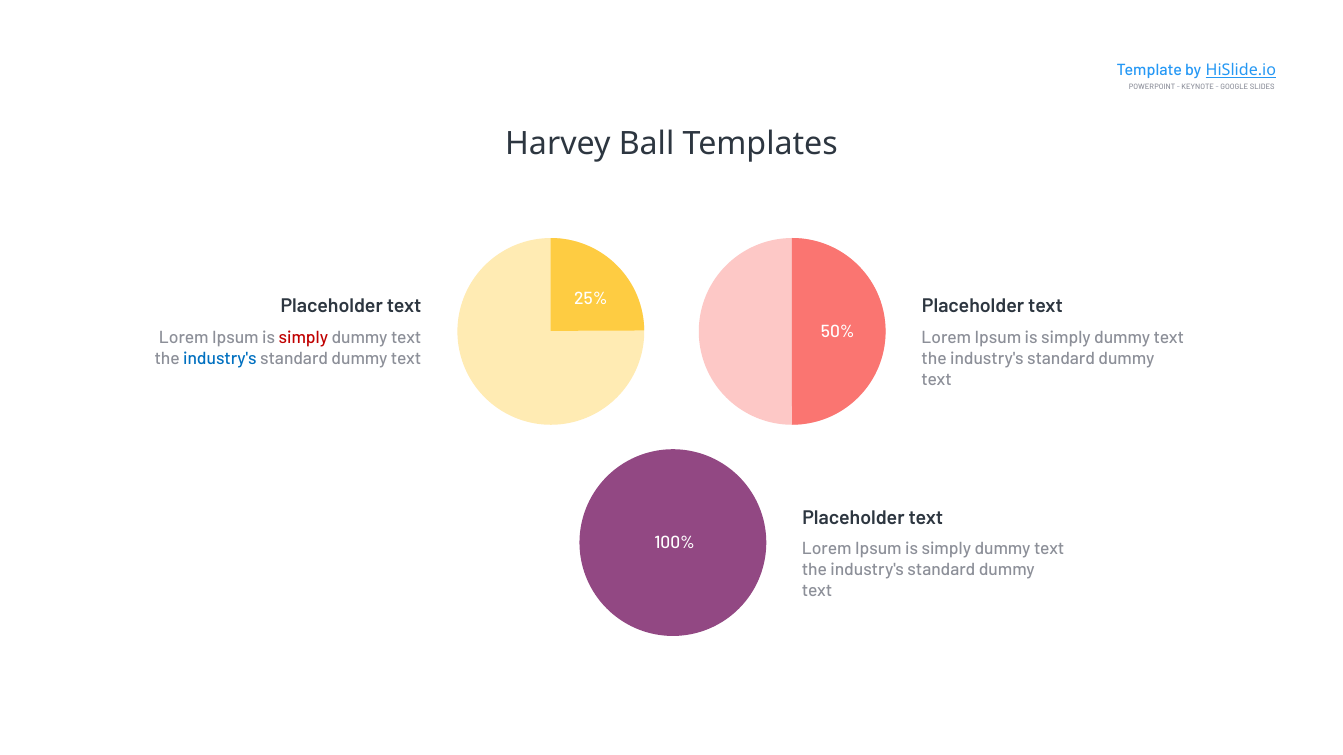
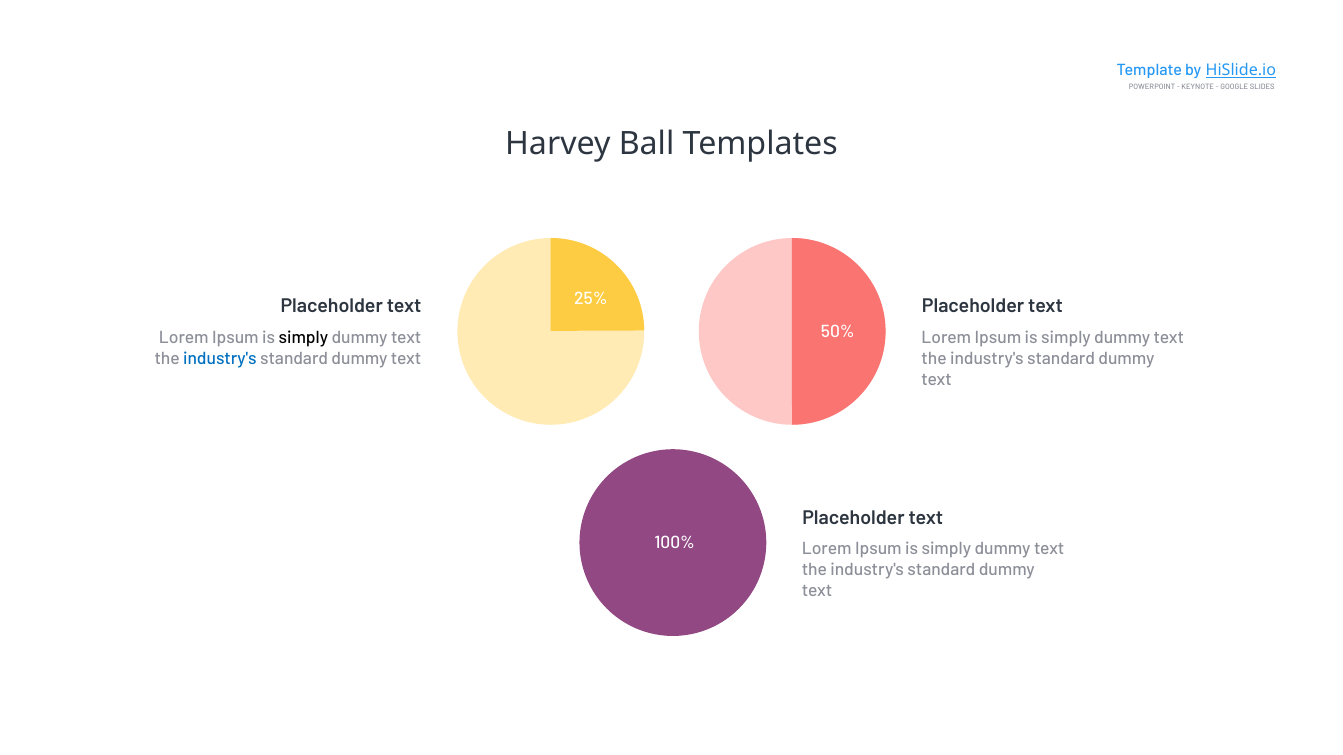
simply at (303, 338) colour: red -> black
